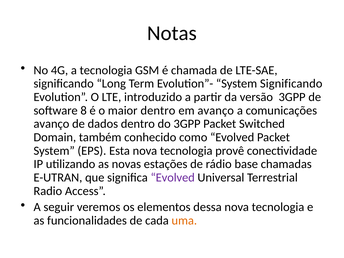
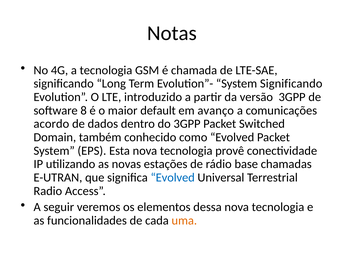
maior dentro: dentro -> default
avanço at (51, 124): avanço -> acordo
Evolved at (173, 178) colour: purple -> blue
